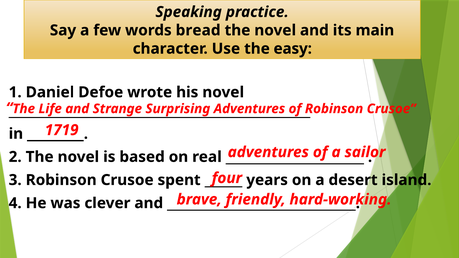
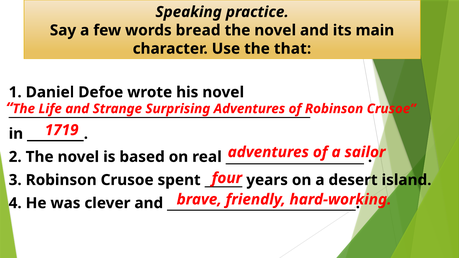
easy: easy -> that
